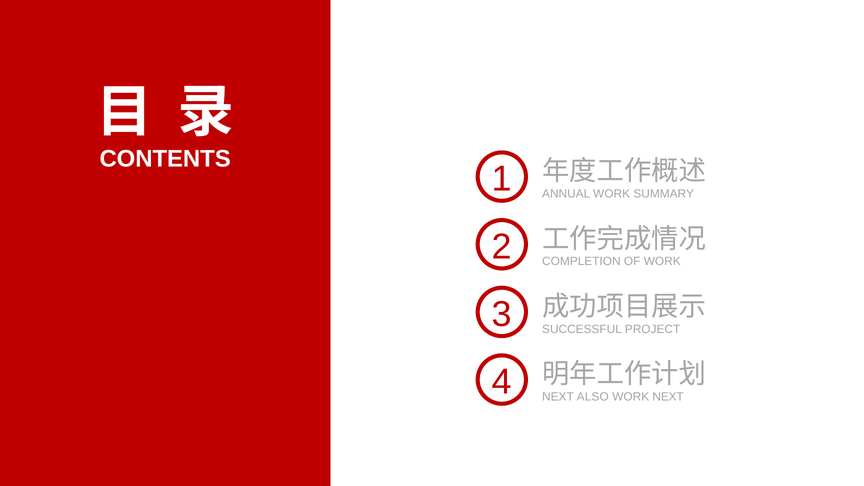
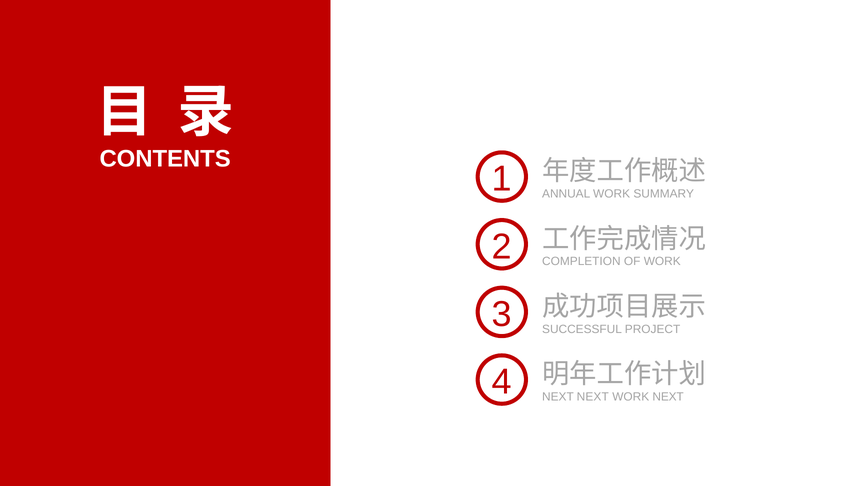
NEXT ALSO: ALSO -> NEXT
